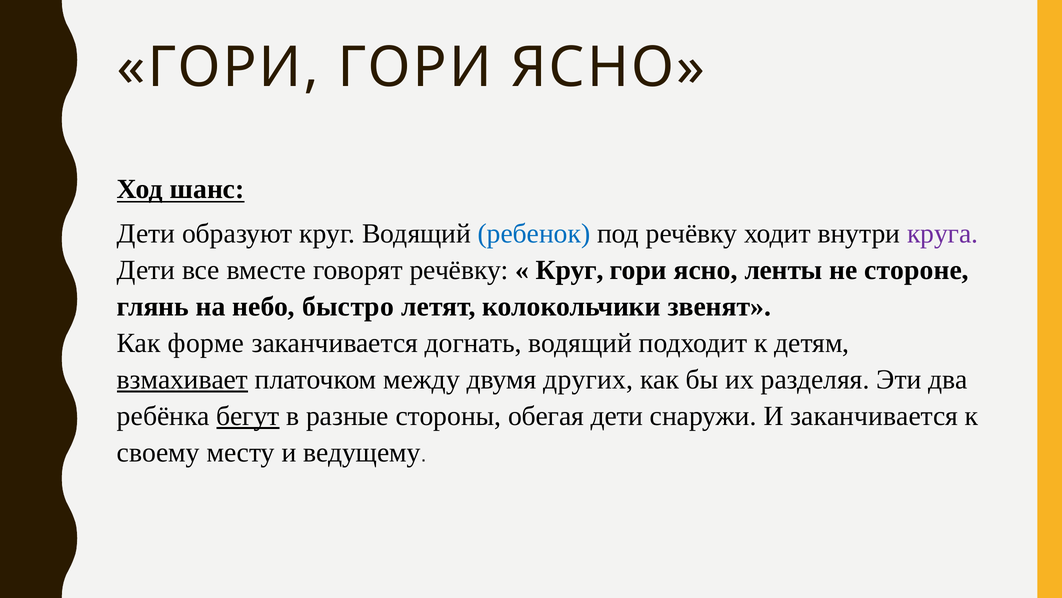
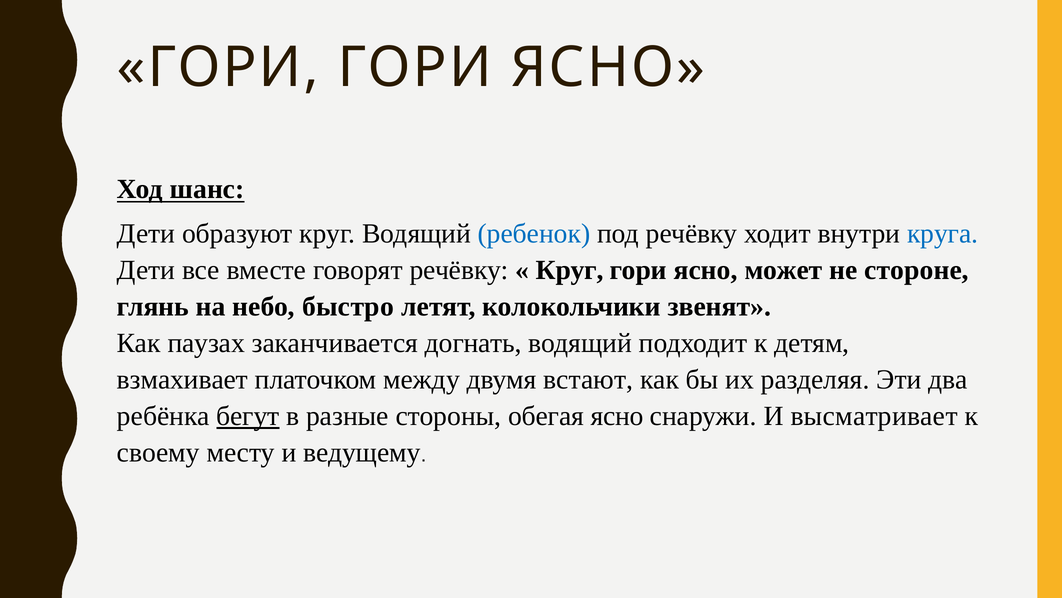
круга colour: purple -> blue
ленты: ленты -> может
форме: форме -> паузах
взмахивает underline: present -> none
других: других -> встают
обегая дети: дети -> ясно
И заканчивается: заканчивается -> высматривает
